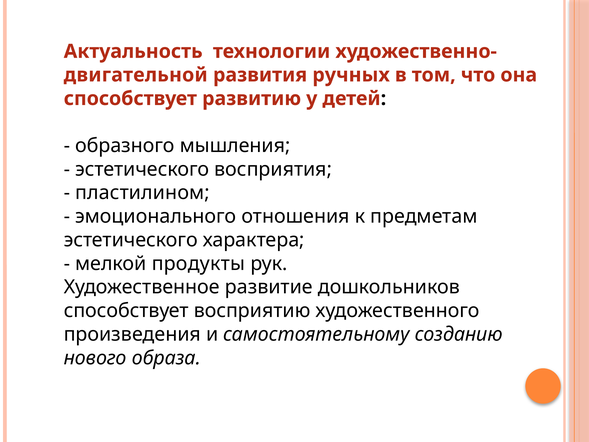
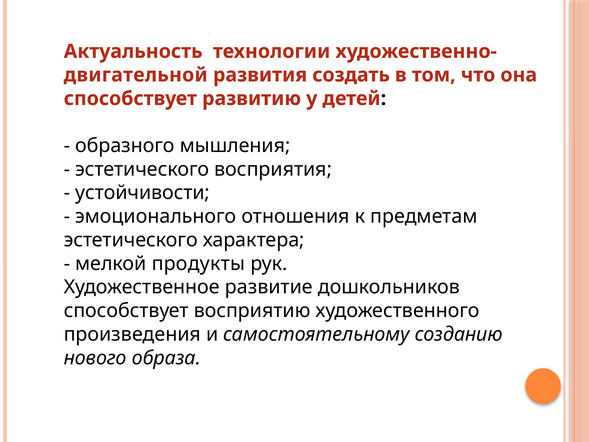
ручных: ручных -> создать
пластилином: пластилином -> устойчивости
